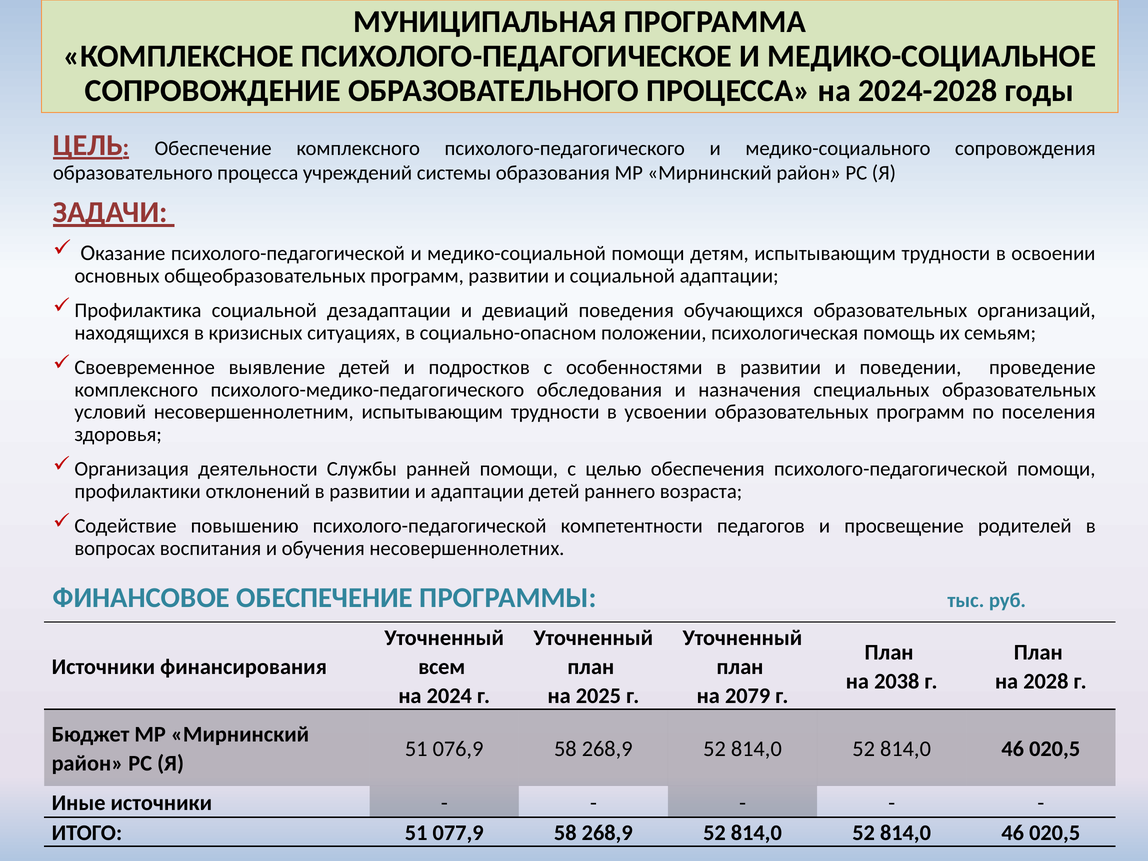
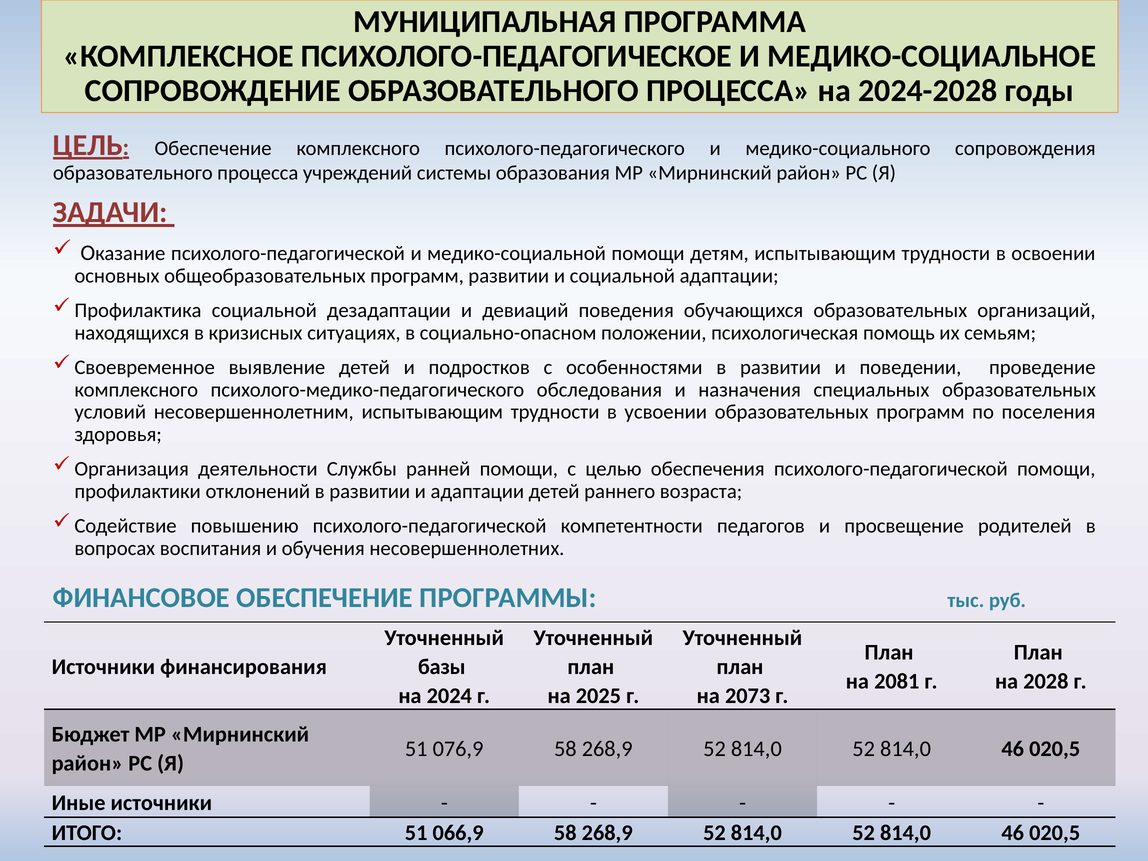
всем: всем -> базы
2038: 2038 -> 2081
2079: 2079 -> 2073
077,9: 077,9 -> 066,9
